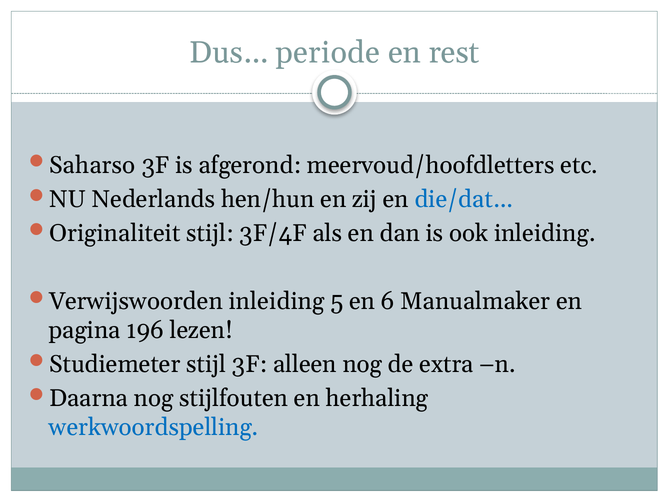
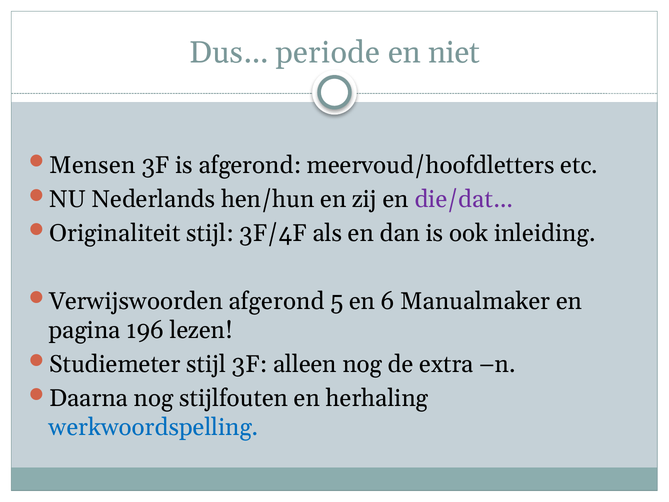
rest: rest -> niet
Saharso: Saharso -> Mensen
die/dat… colour: blue -> purple
Verwijswoorden inleiding: inleiding -> afgerond
